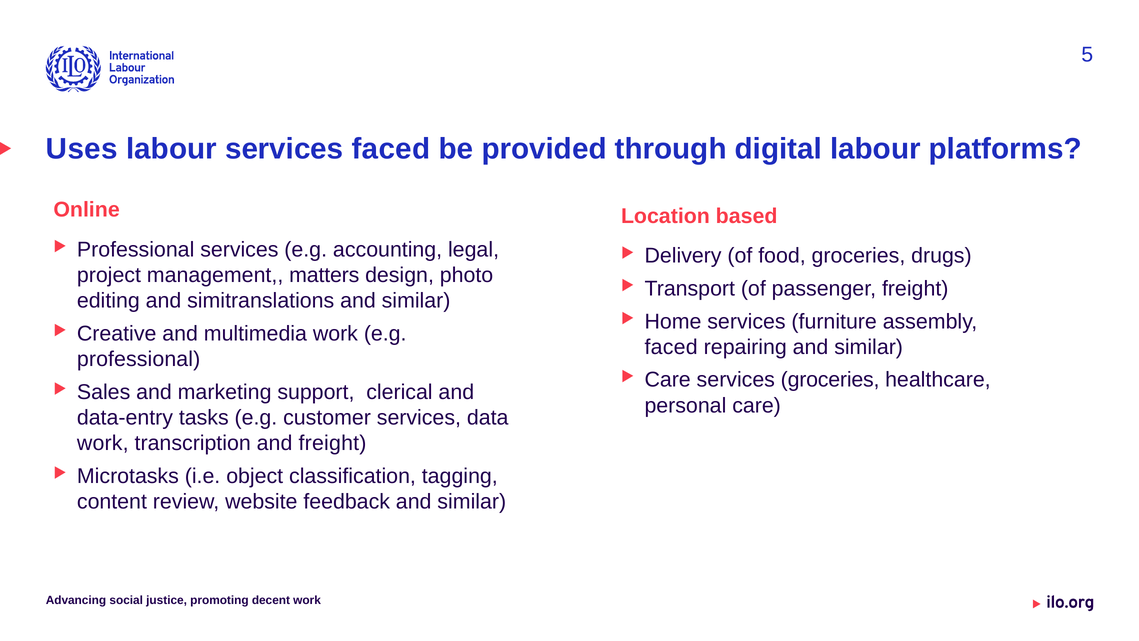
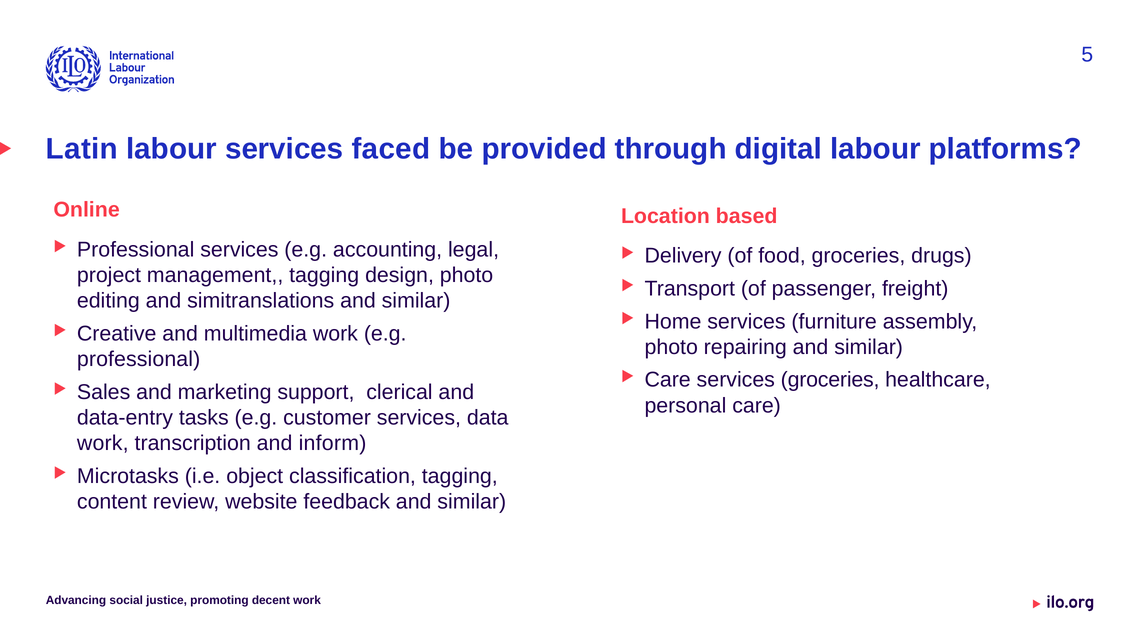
Uses: Uses -> Latin
management matters: matters -> tagging
faced at (671, 347): faced -> photo
and freight: freight -> inform
